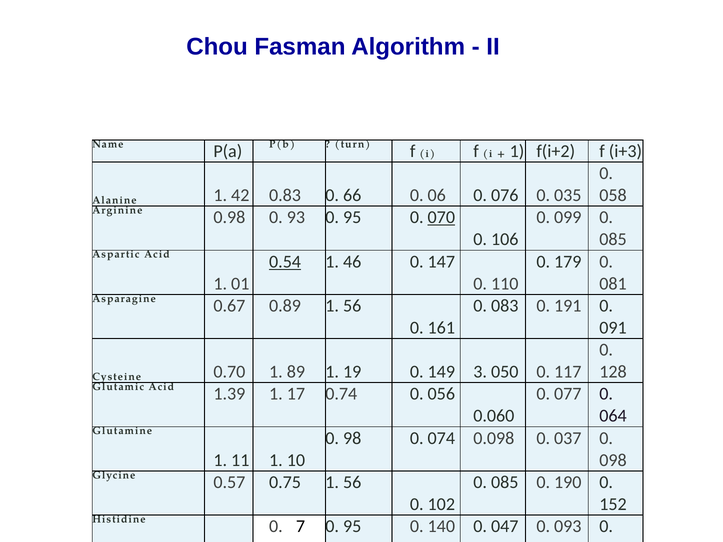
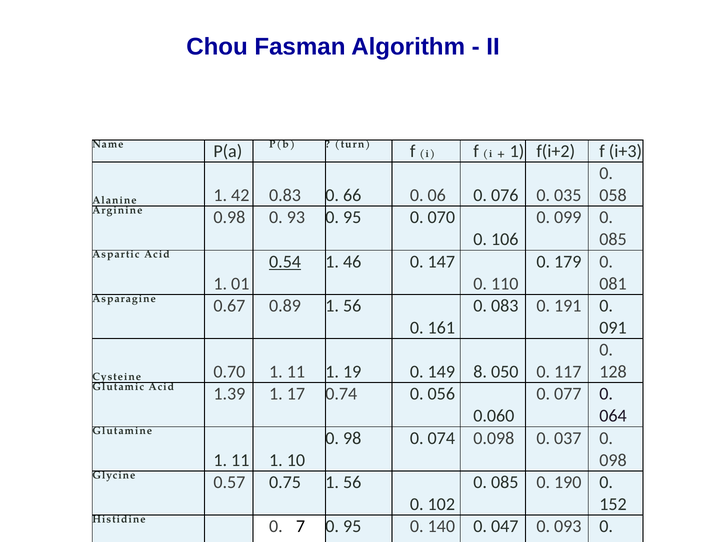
070 at (441, 218) underline: present -> none
0.70 1 89: 89 -> 11
3: 3 -> 8
